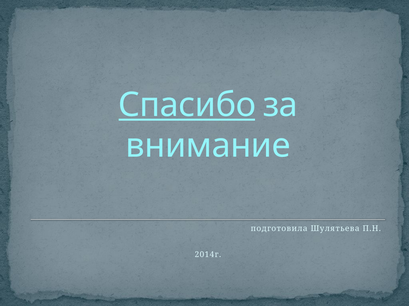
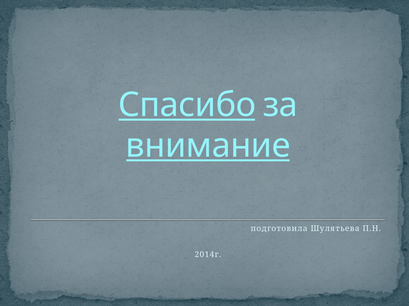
внимание underline: none -> present
